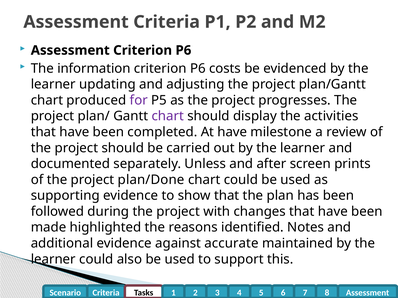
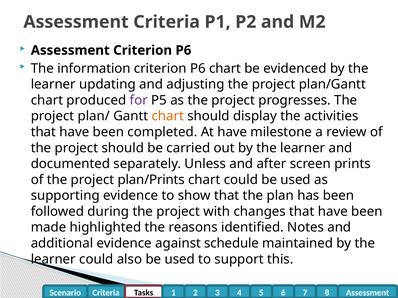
P6 costs: costs -> chart
chart at (168, 116) colour: purple -> orange
plan/Done: plan/Done -> plan/Prints
accurate: accurate -> schedule
